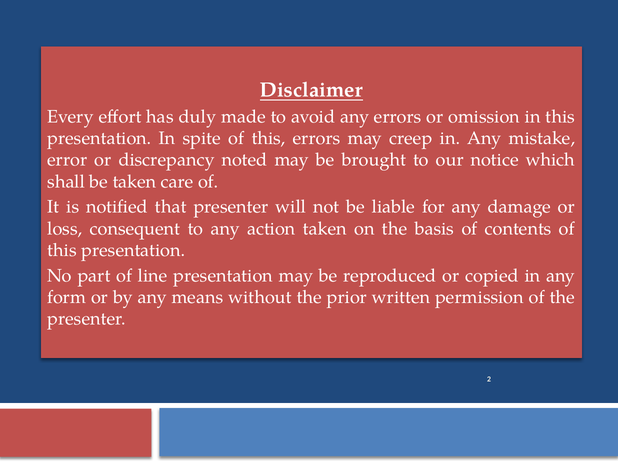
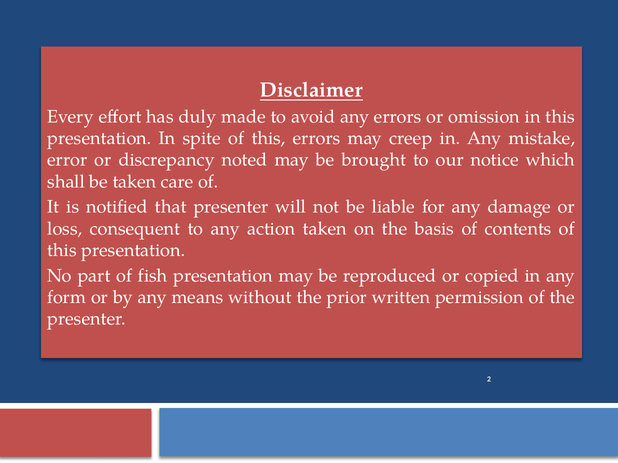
line: line -> fish
